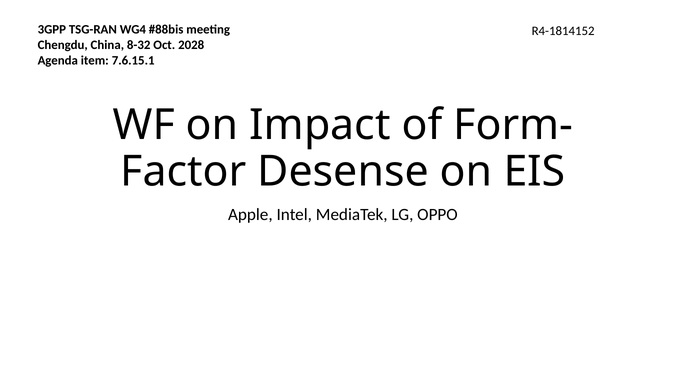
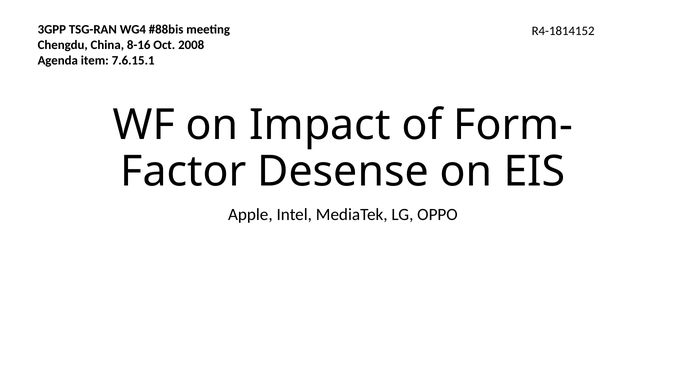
8-32: 8-32 -> 8-16
2028: 2028 -> 2008
